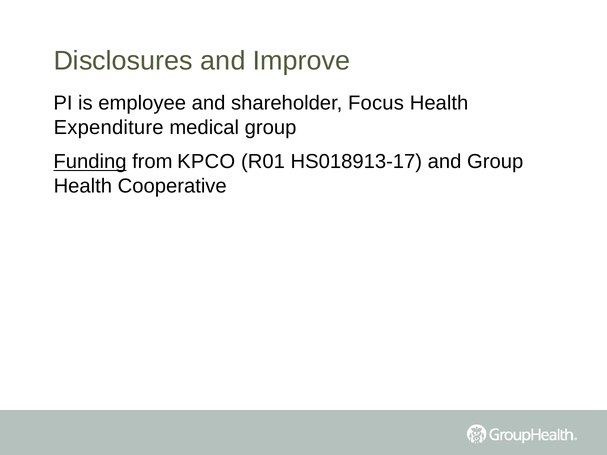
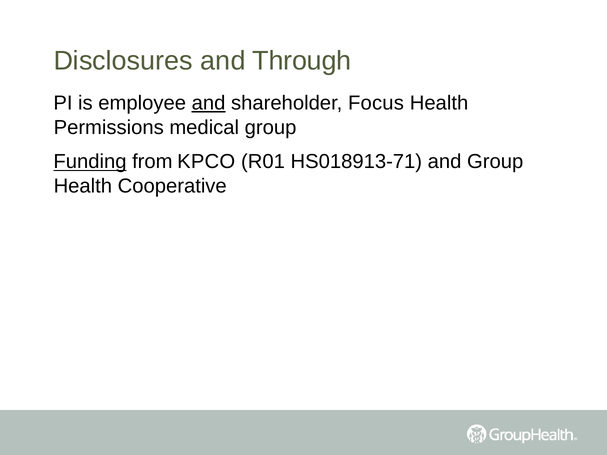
Improve: Improve -> Through
and at (209, 103) underline: none -> present
Expenditure: Expenditure -> Permissions
HS018913-17: HS018913-17 -> HS018913-71
